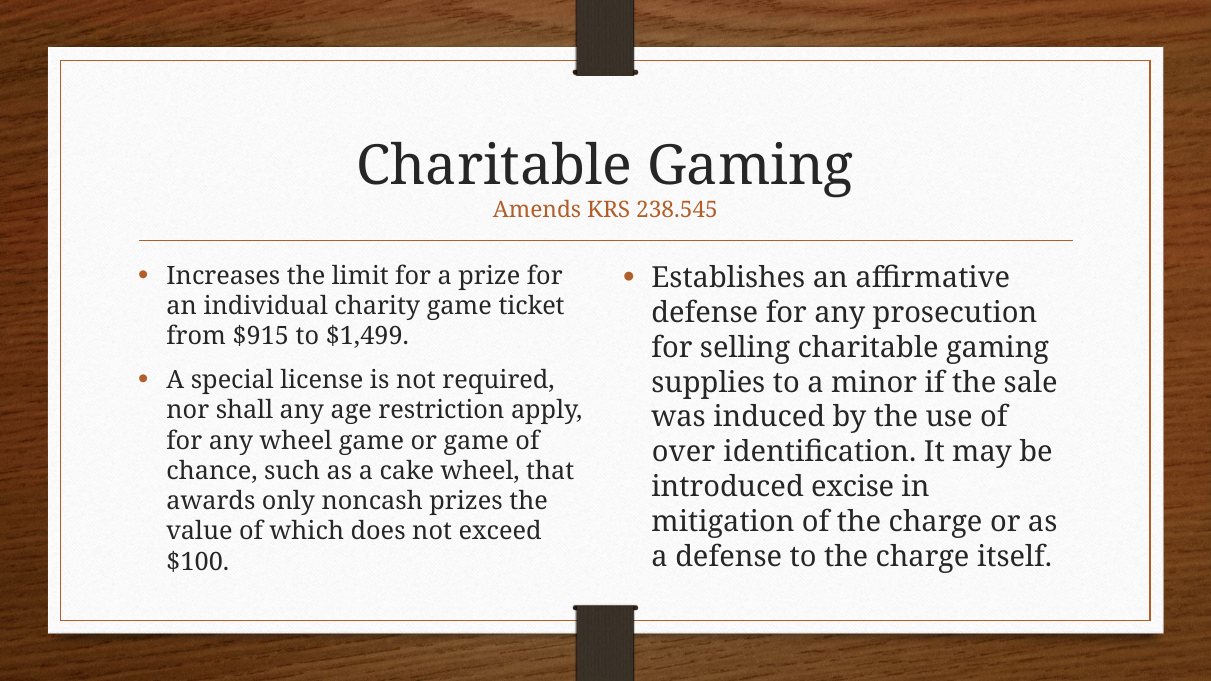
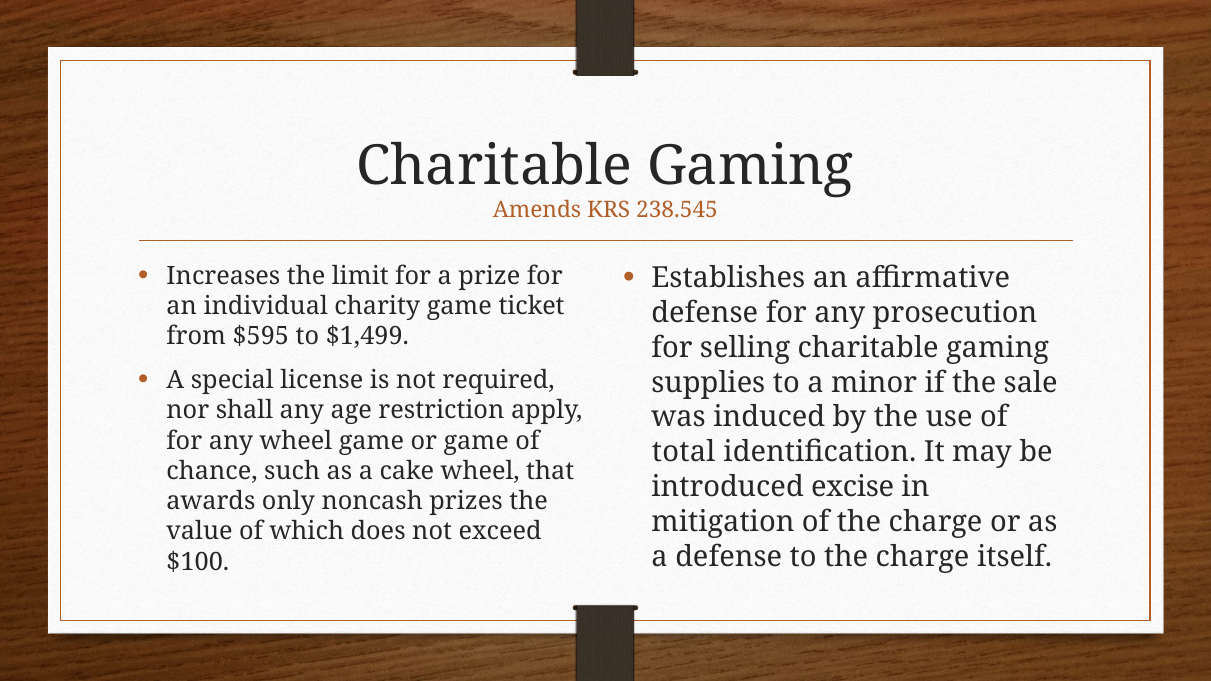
$915: $915 -> $595
over: over -> total
